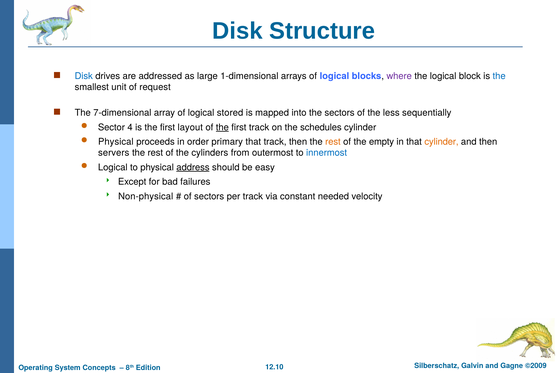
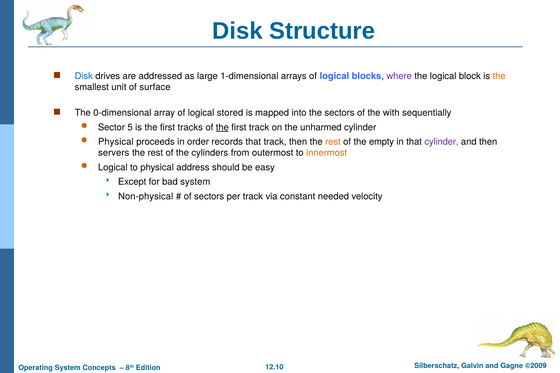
the at (499, 76) colour: blue -> orange
request: request -> surface
7-dimensional: 7-dimensional -> 0-dimensional
less: less -> with
4: 4 -> 5
layout: layout -> tracks
schedules: schedules -> unharmed
primary: primary -> records
cylinder at (441, 142) colour: orange -> purple
innermost colour: blue -> orange
address underline: present -> none
bad failures: failures -> system
